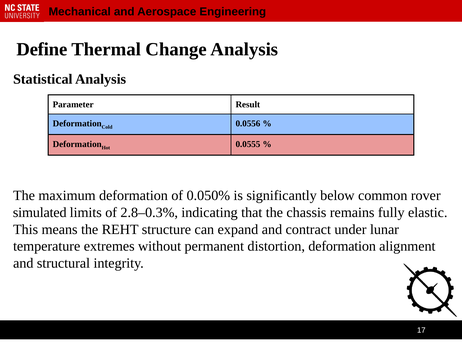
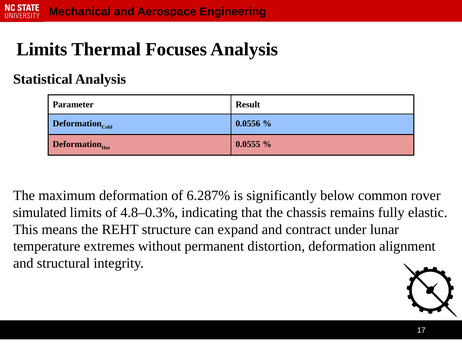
Define at (42, 50): Define -> Limits
Change: Change -> Focuses
0.050%: 0.050% -> 6.287%
2.8–0.3%: 2.8–0.3% -> 4.8–0.3%
